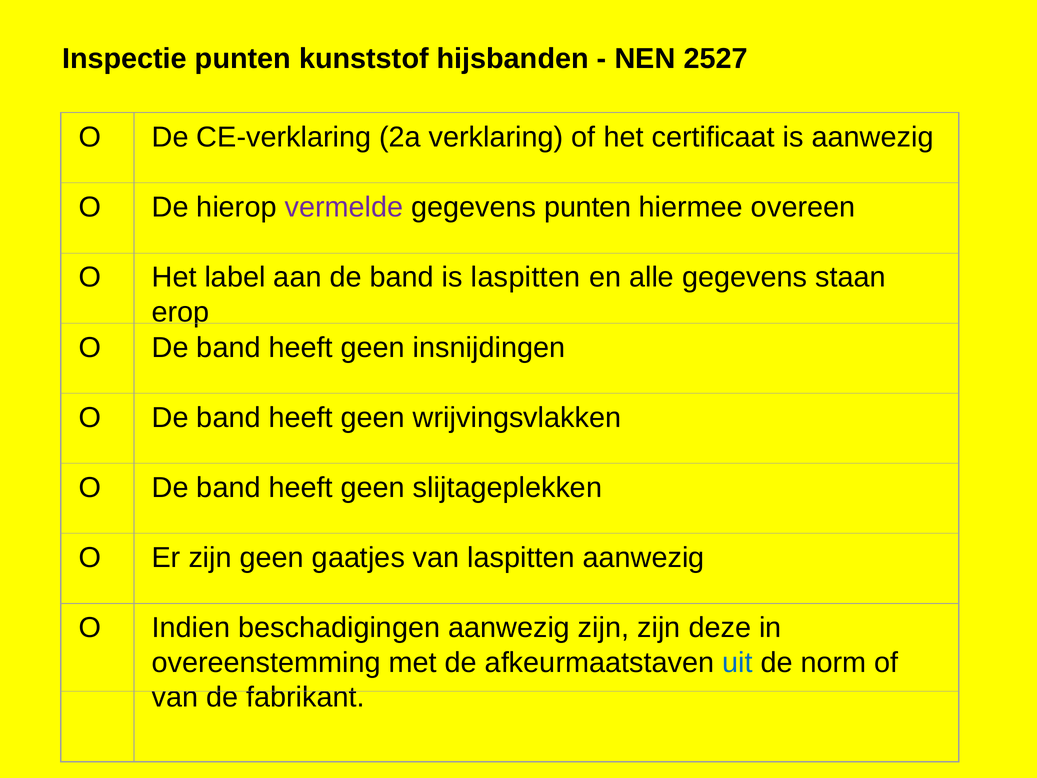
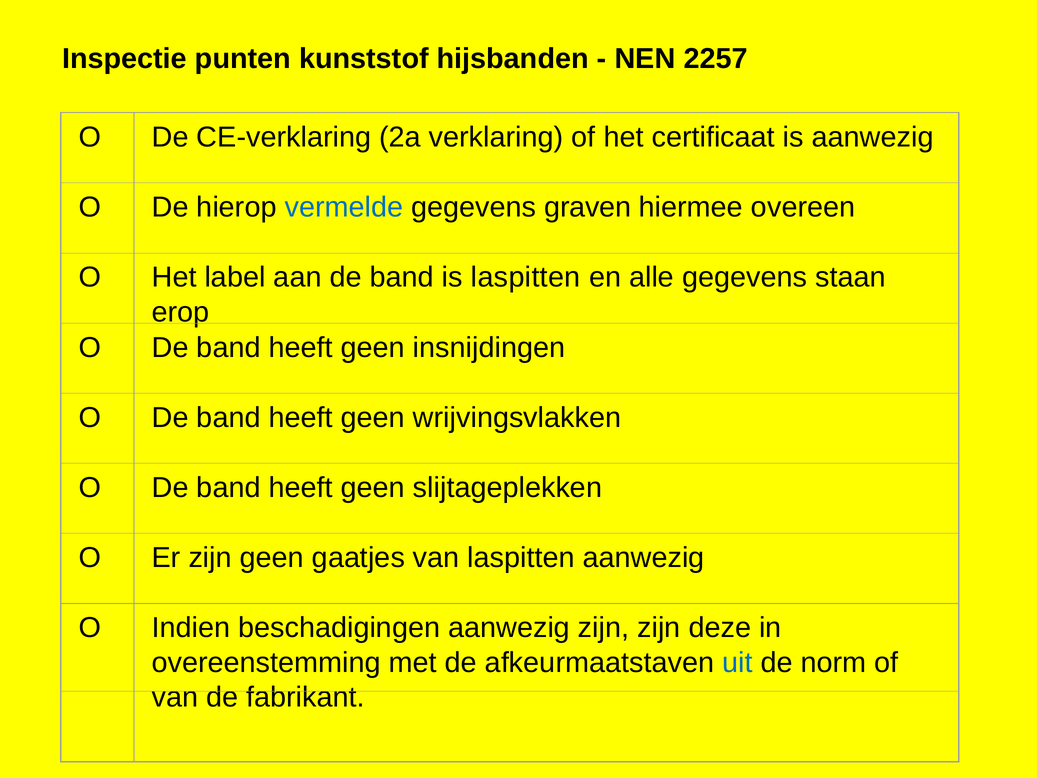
2527: 2527 -> 2257
vermelde colour: purple -> blue
gegevens punten: punten -> graven
